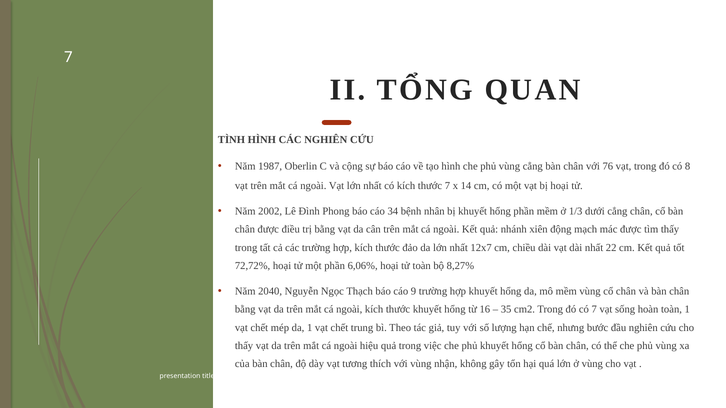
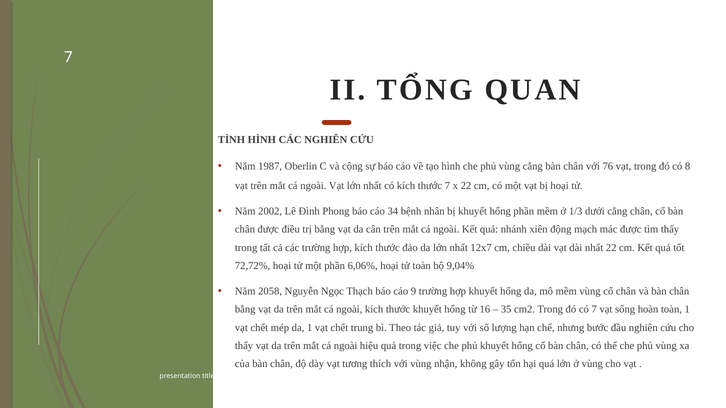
x 14: 14 -> 22
8,27%: 8,27% -> 9,04%
2040: 2040 -> 2058
